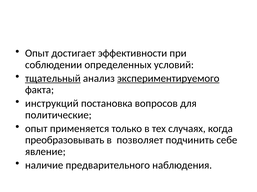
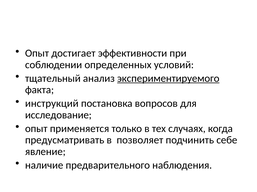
тщательный underline: present -> none
политические: политические -> исследование
преобразовывать: преобразовывать -> предусматривать
